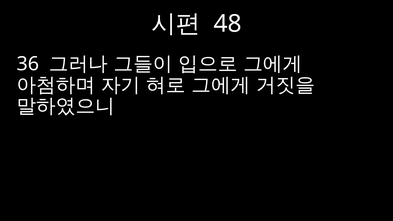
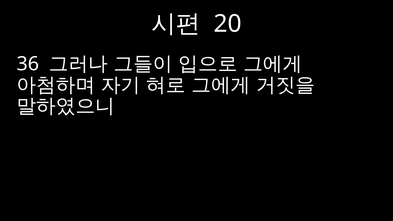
48: 48 -> 20
